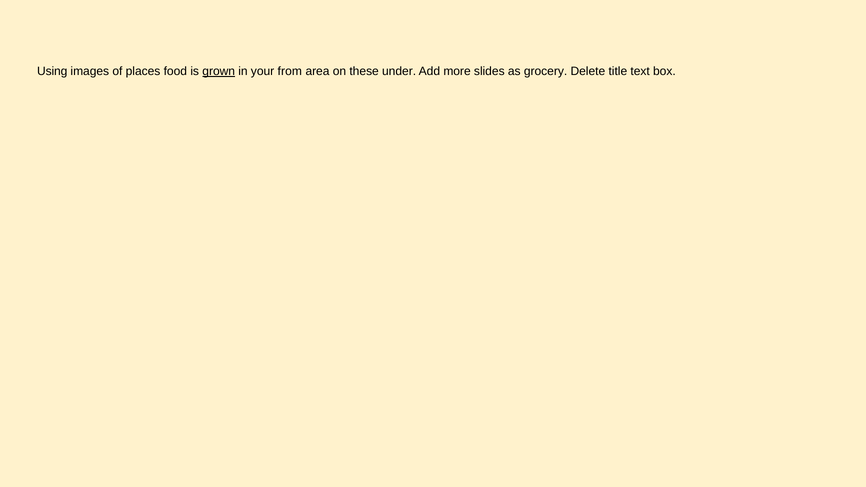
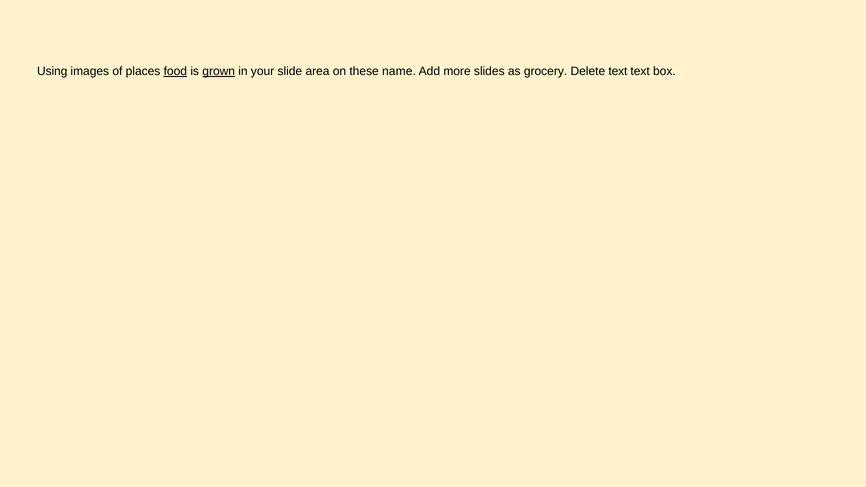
food underline: none -> present
from: from -> slide
under: under -> name
Delete title: title -> text
